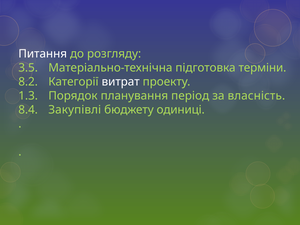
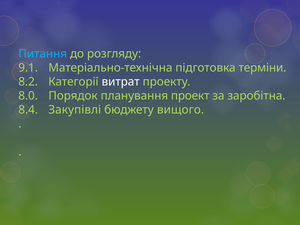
Питання colour: white -> light blue
3.5: 3.5 -> 9.1
1.3: 1.3 -> 8.0
період: період -> проект
власність: власність -> заробітна
одиниці: одиниці -> вищого
